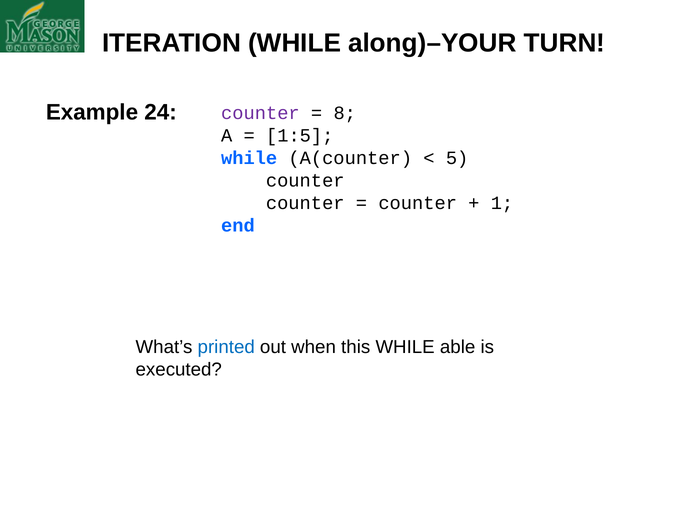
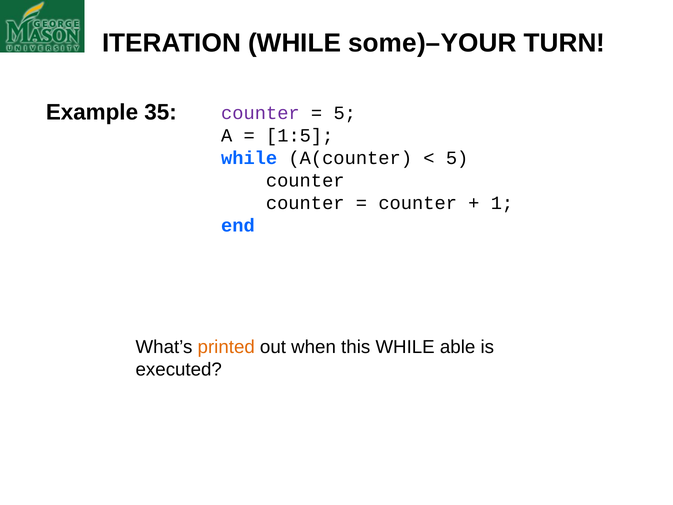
along)–YOUR: along)–YOUR -> some)–YOUR
24: 24 -> 35
8 at (345, 113): 8 -> 5
printed colour: blue -> orange
